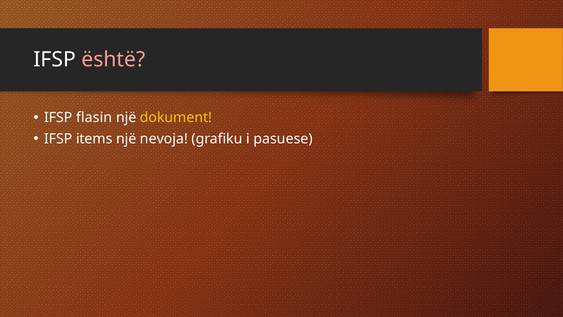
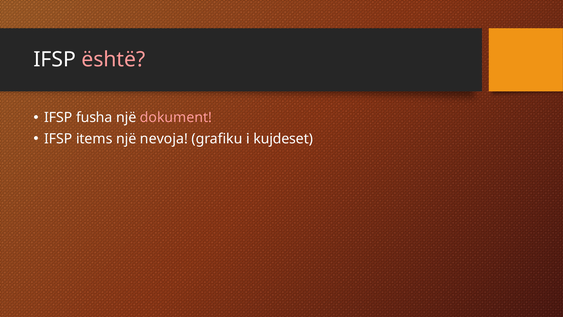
flasin: flasin -> fusha
dokument colour: yellow -> pink
pasuese: pasuese -> kujdeset
